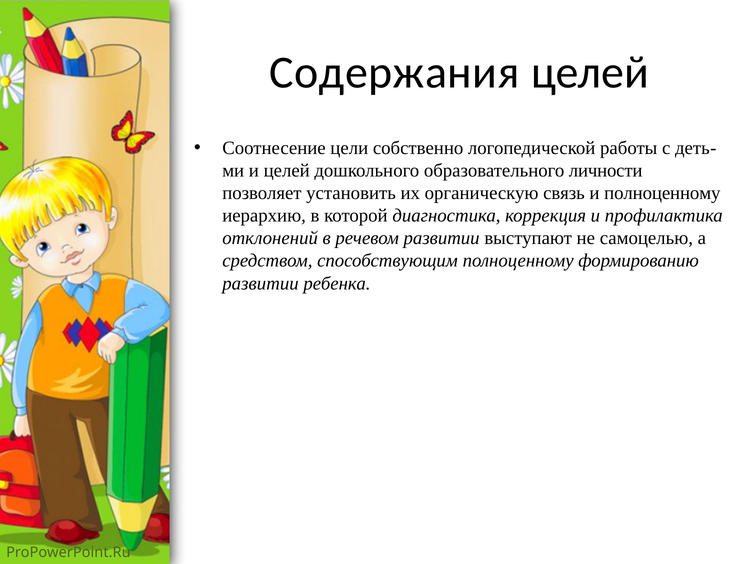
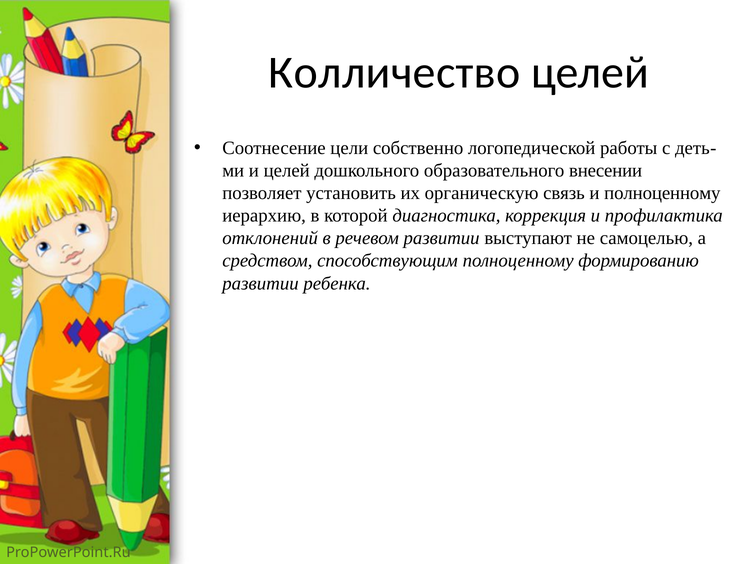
Содержания: Содержания -> Колличество
личности: личности -> внесении
